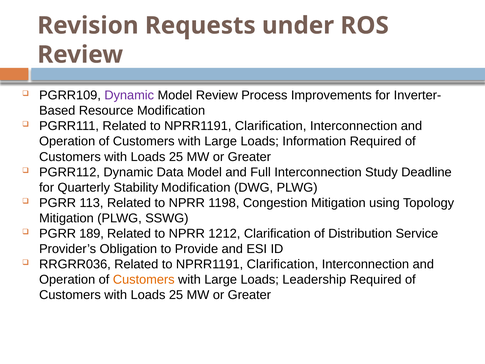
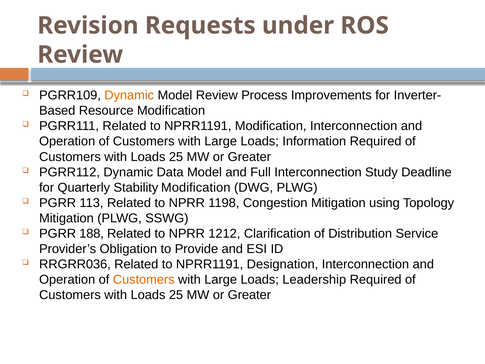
Dynamic at (129, 95) colour: purple -> orange
Clarification at (271, 126): Clarification -> Modification
189: 189 -> 188
Clarification at (282, 264): Clarification -> Designation
